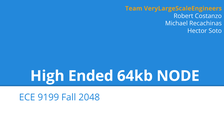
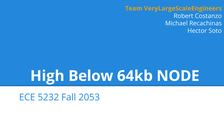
Ended: Ended -> Below
9199: 9199 -> 5232
2048: 2048 -> 2053
